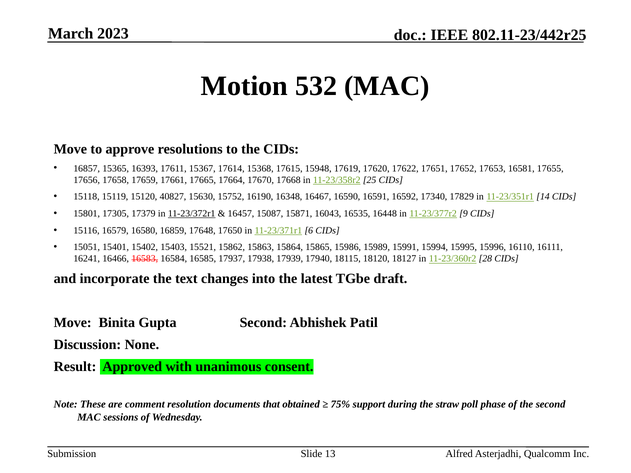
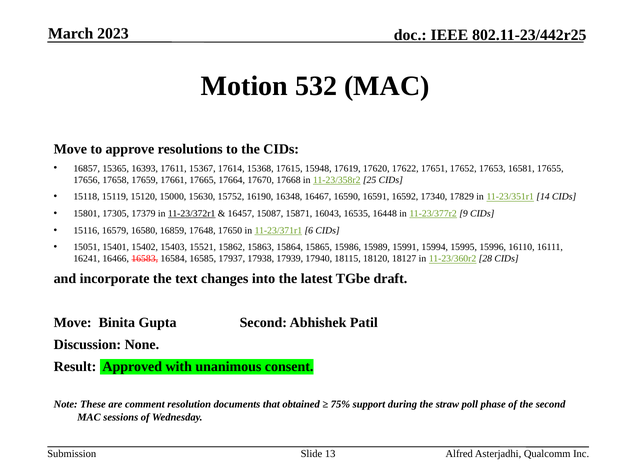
40827: 40827 -> 15000
